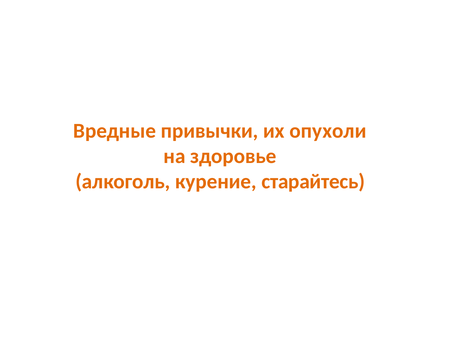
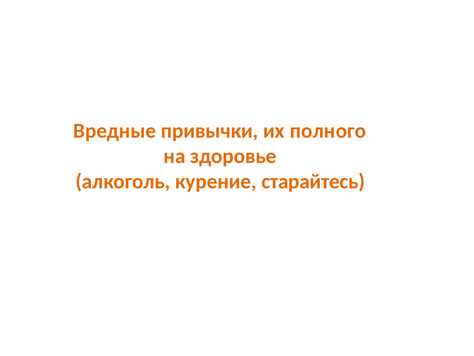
опухоли: опухоли -> полного
